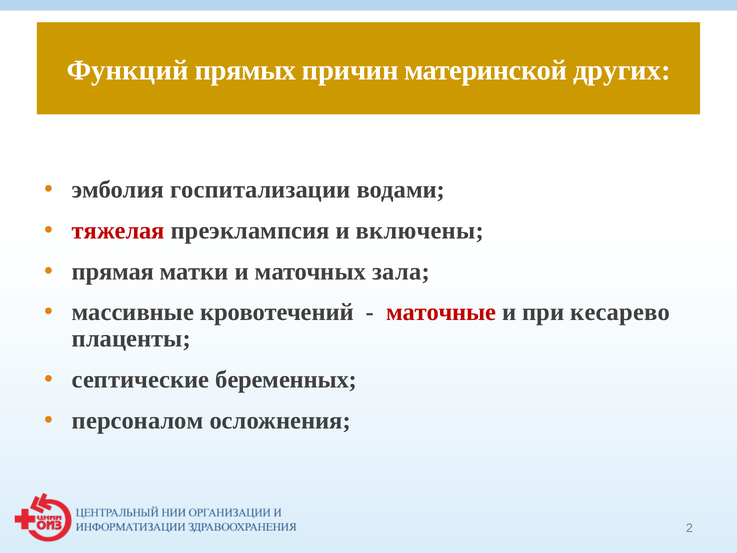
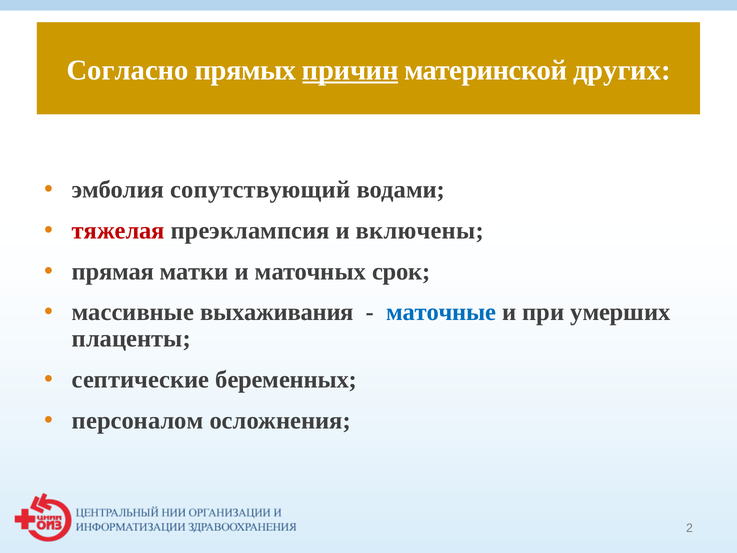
Функций: Функций -> Согласно
причин underline: none -> present
госпитализации: госпитализации -> сопутствующий
зала: зала -> срок
кровотечений: кровотечений -> выхаживания
маточные colour: red -> blue
кесарево: кесарево -> умерших
